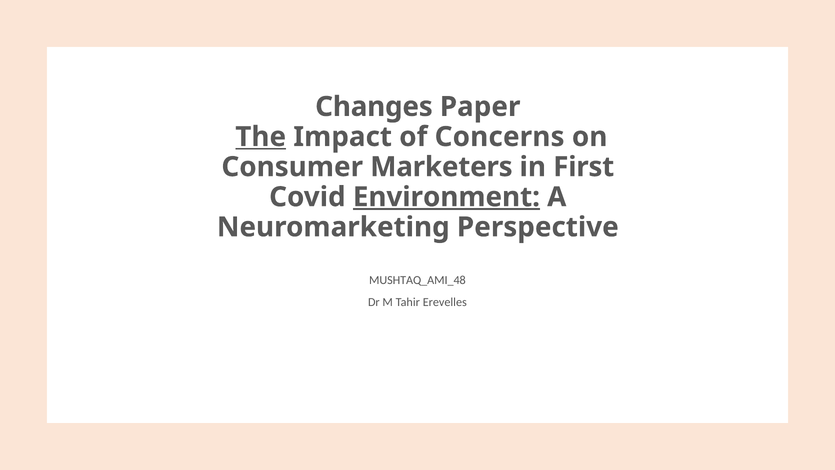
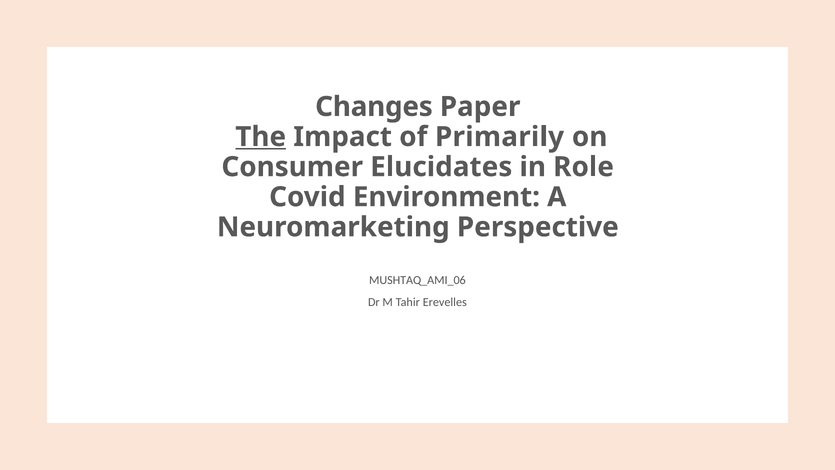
Concerns: Concerns -> Primarily
Marketers: Marketers -> Elucidates
First: First -> Role
Environment underline: present -> none
MUSHTAQ_AMI_48: MUSHTAQ_AMI_48 -> MUSHTAQ_AMI_06
